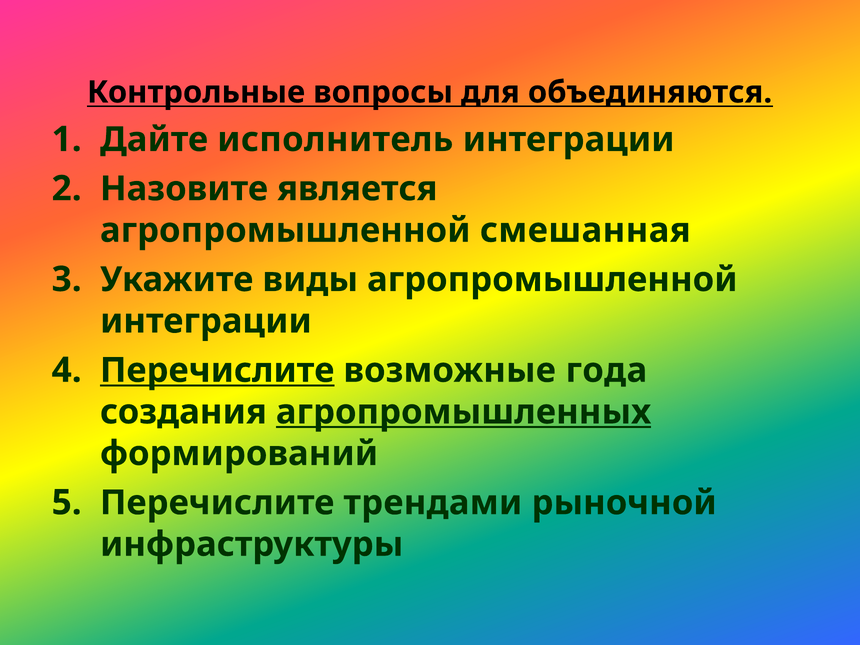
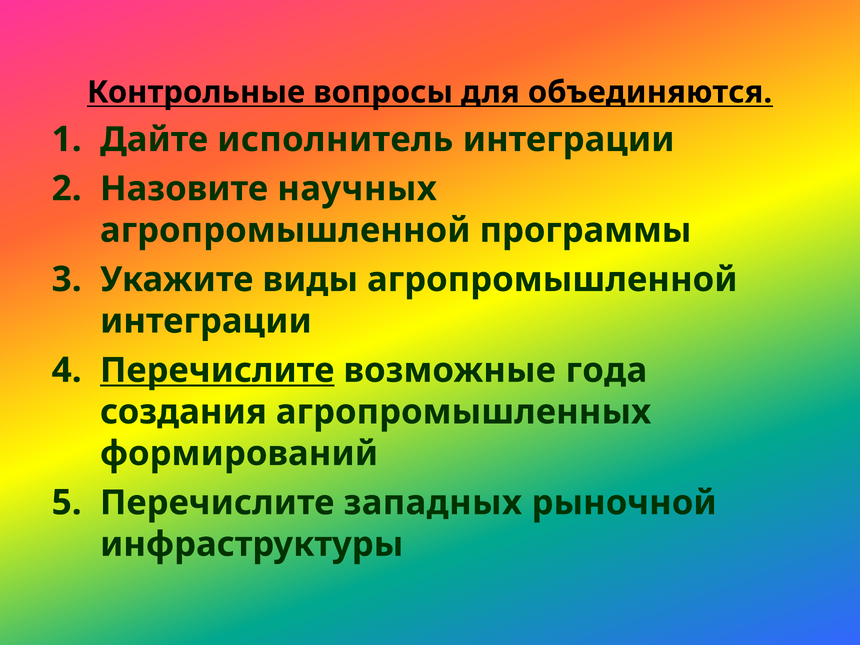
является: является -> научных
смешанная: смешанная -> программы
агропромышленных underline: present -> none
трендами: трендами -> западных
